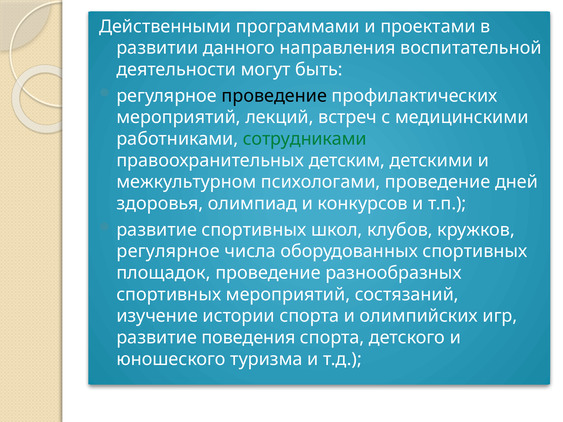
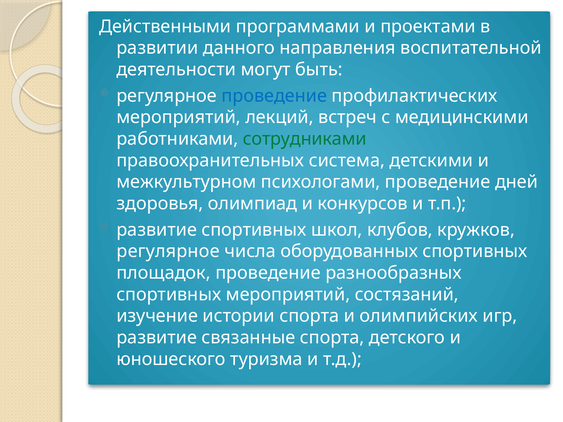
проведение at (274, 96) colour: black -> blue
детским: детским -> система
поведения: поведения -> связанные
